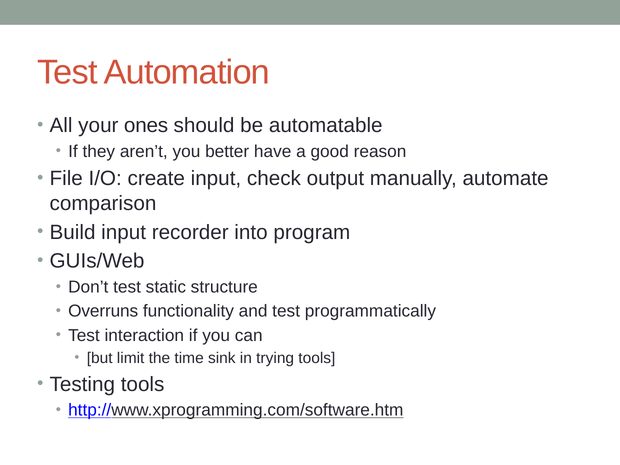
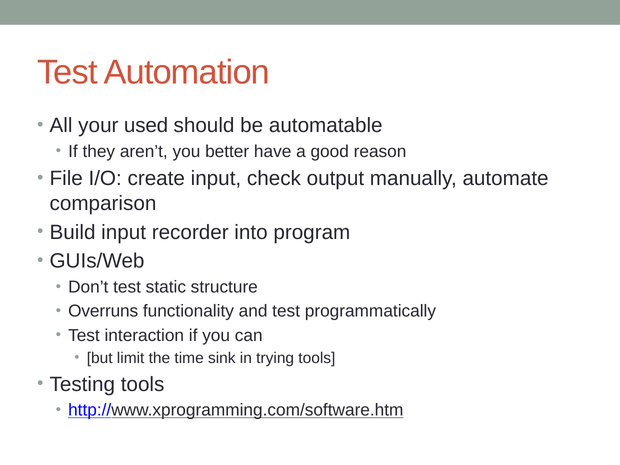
ones: ones -> used
